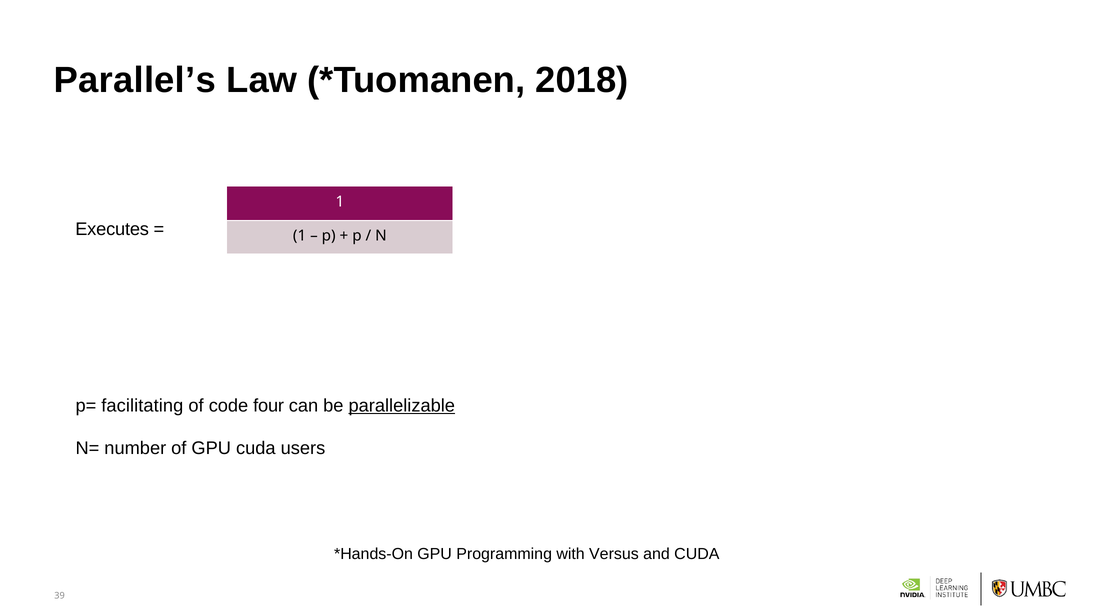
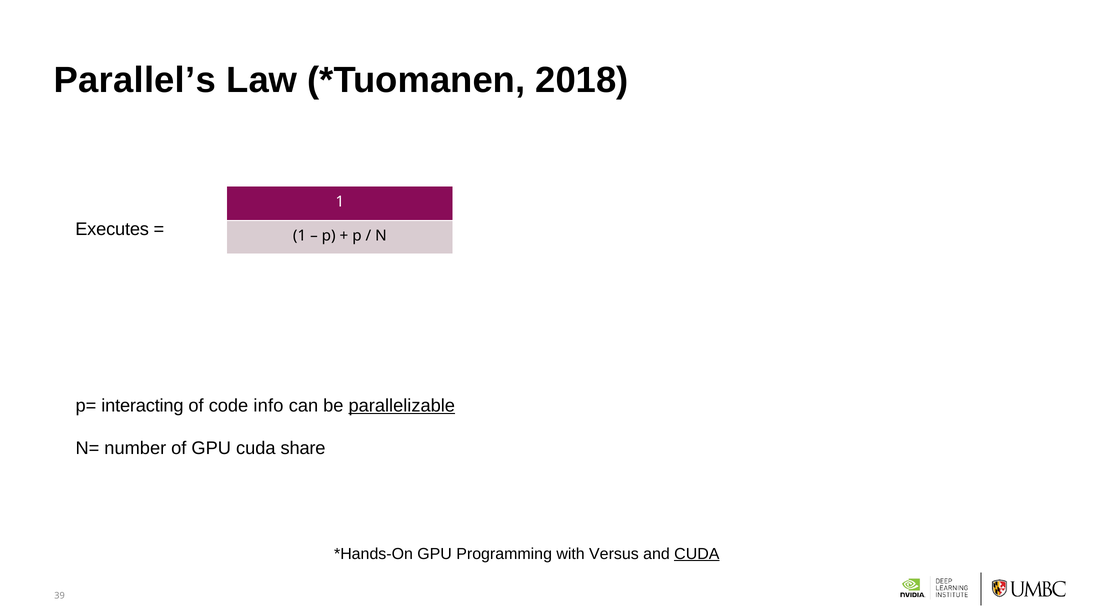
facilitating: facilitating -> interacting
four: four -> info
users: users -> share
CUDA at (697, 554) underline: none -> present
